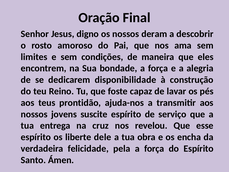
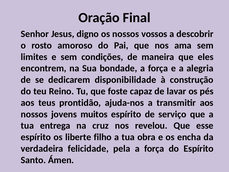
deram: deram -> vossos
suscite: suscite -> muitos
dele: dele -> filho
